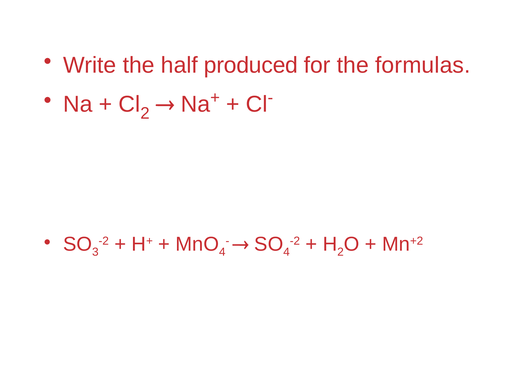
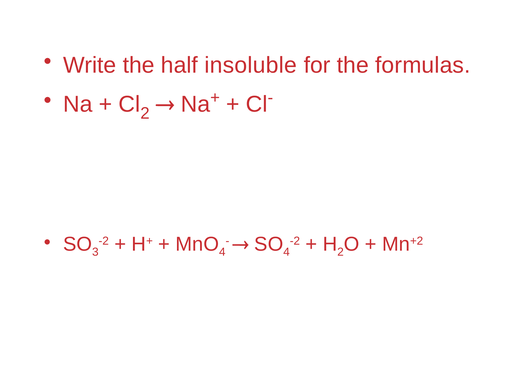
produced: produced -> insoluble
